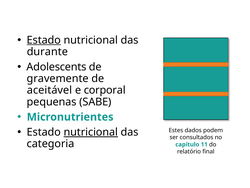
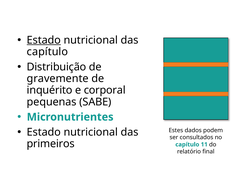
durante at (47, 52): durante -> capítulo
Adolescents: Adolescents -> Distribuição
aceitável: aceitável -> inquérito
nutricional at (91, 132) underline: present -> none
categoria: categoria -> primeiros
